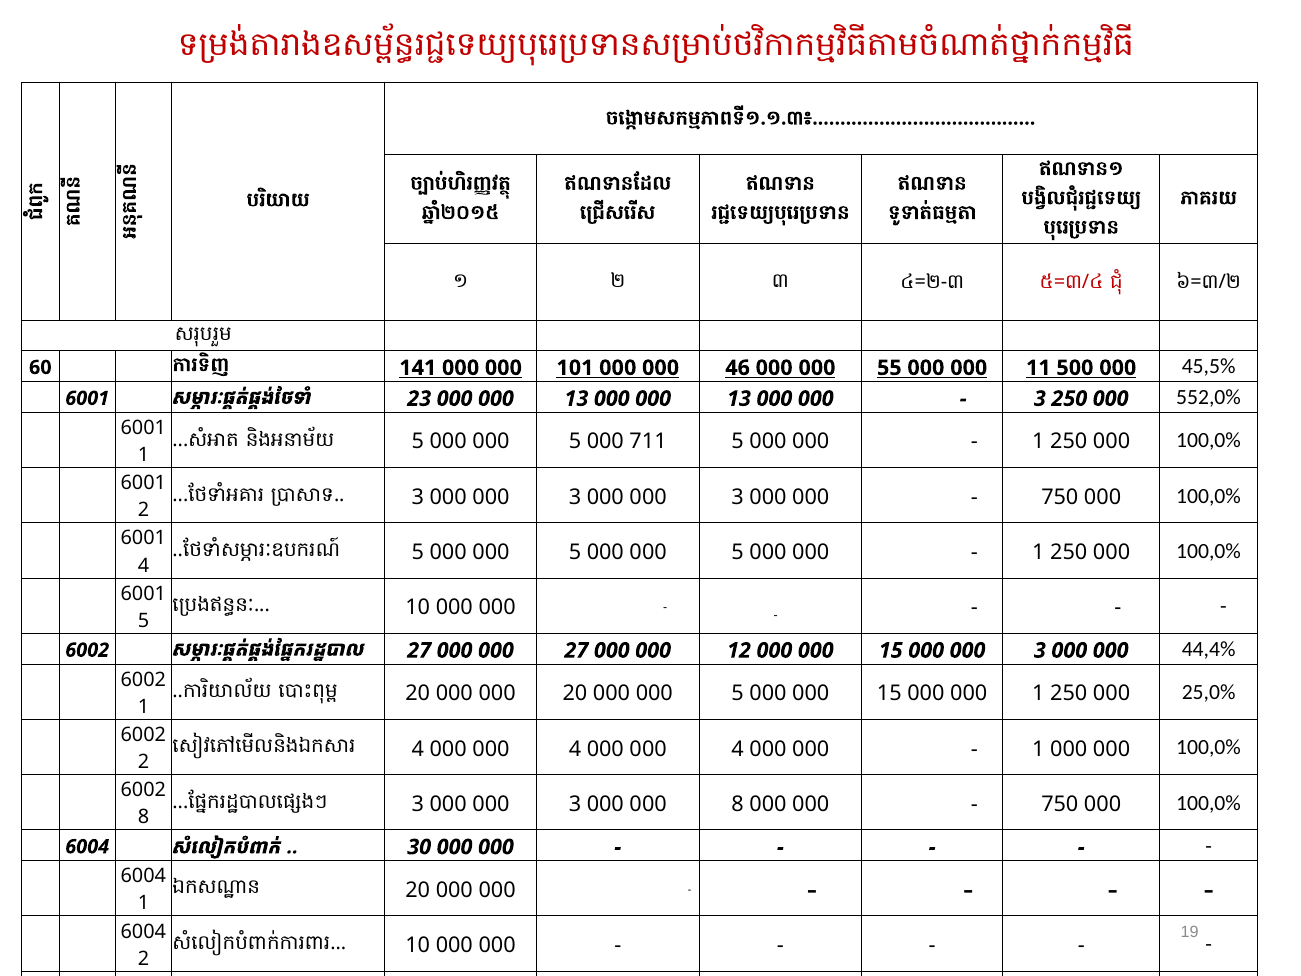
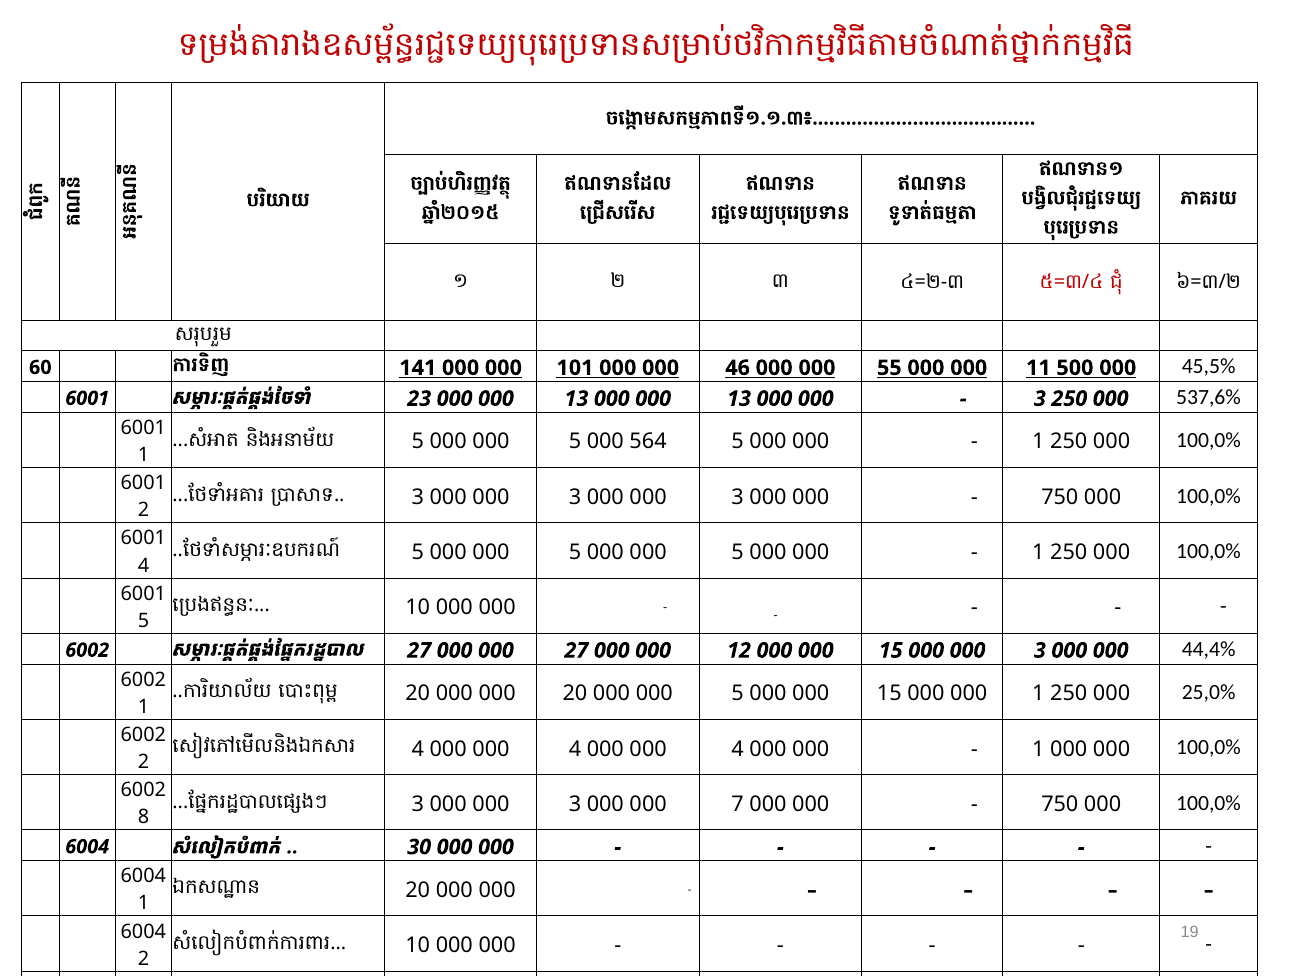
552,0%: 552,0% -> 537,6%
711: 711 -> 564
000 8: 8 -> 7
